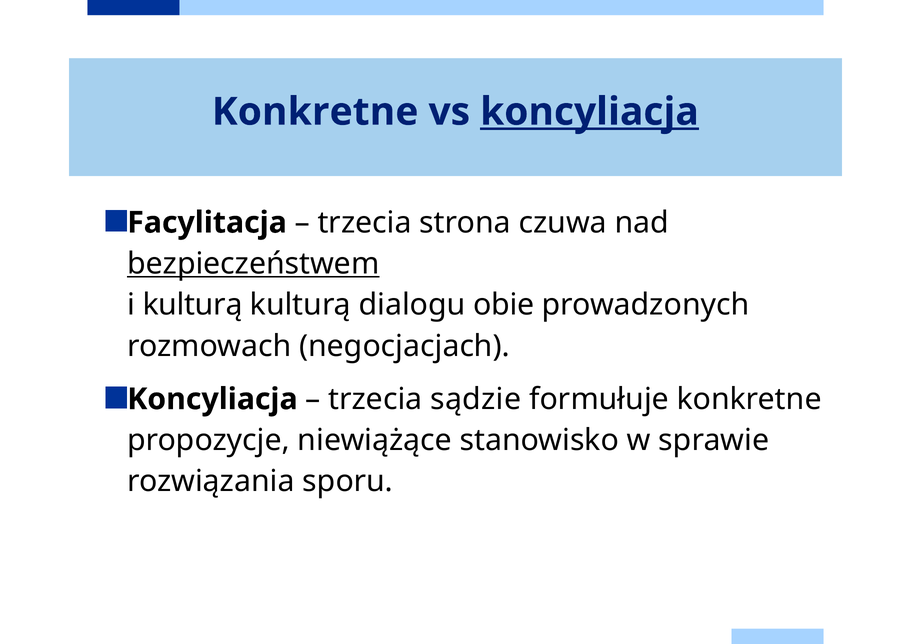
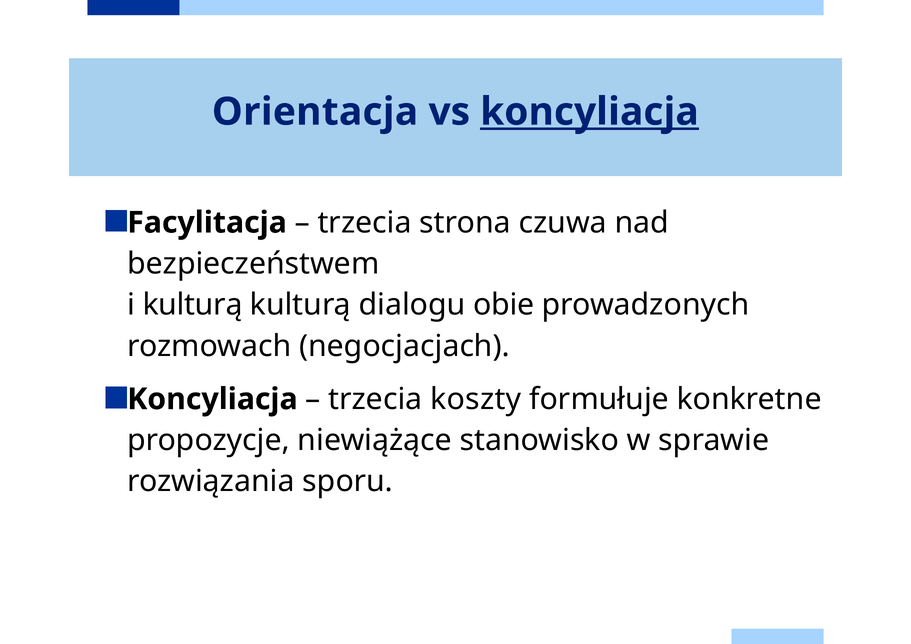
Konkretne at (315, 112): Konkretne -> Orientacja
bezpieczeństwem underline: present -> none
sądzie: sądzie -> koszty
